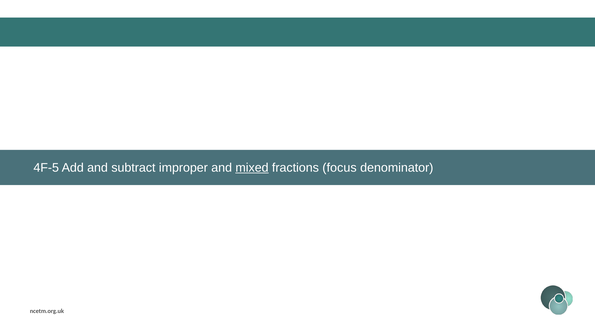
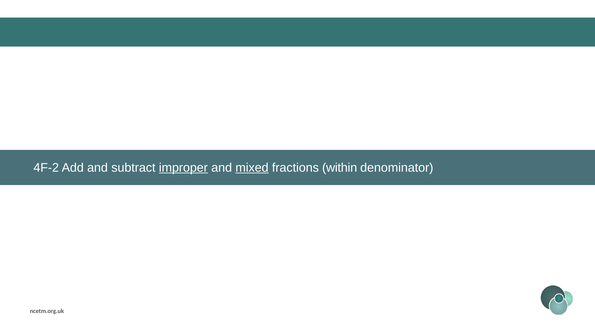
4F-5: 4F-5 -> 4F-2
improper underline: none -> present
focus: focus -> within
